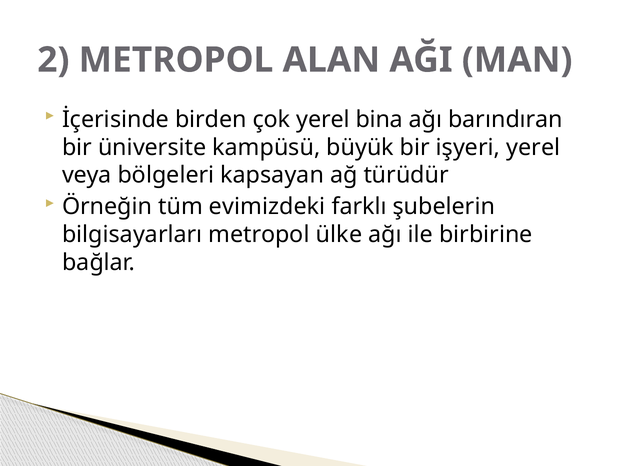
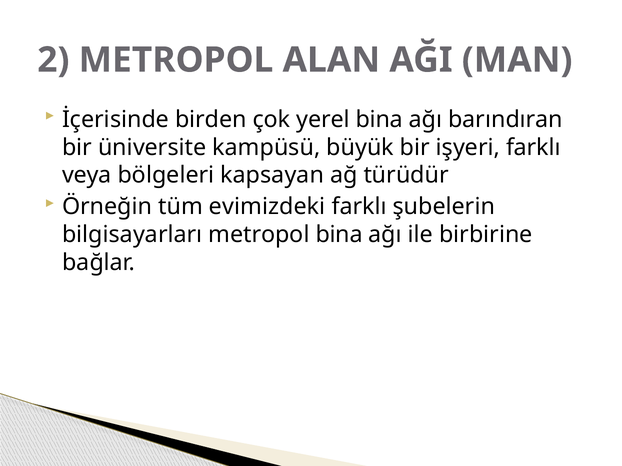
işyeri yerel: yerel -> farklı
metropol ülke: ülke -> bina
